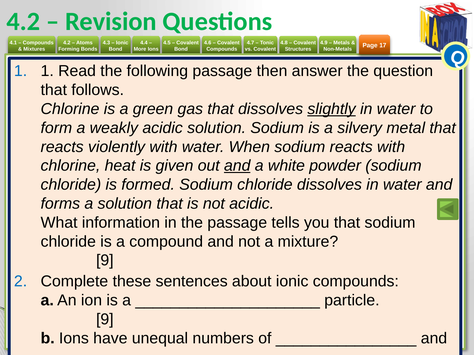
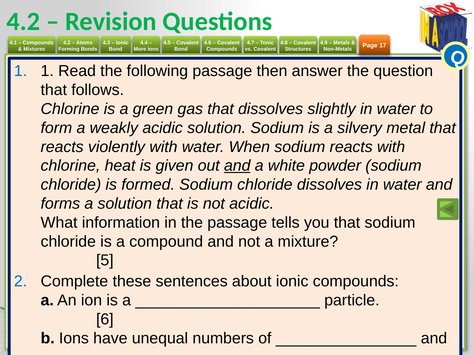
slightly underline: present -> none
9 at (105, 261): 9 -> 5
9 at (105, 320): 9 -> 6
